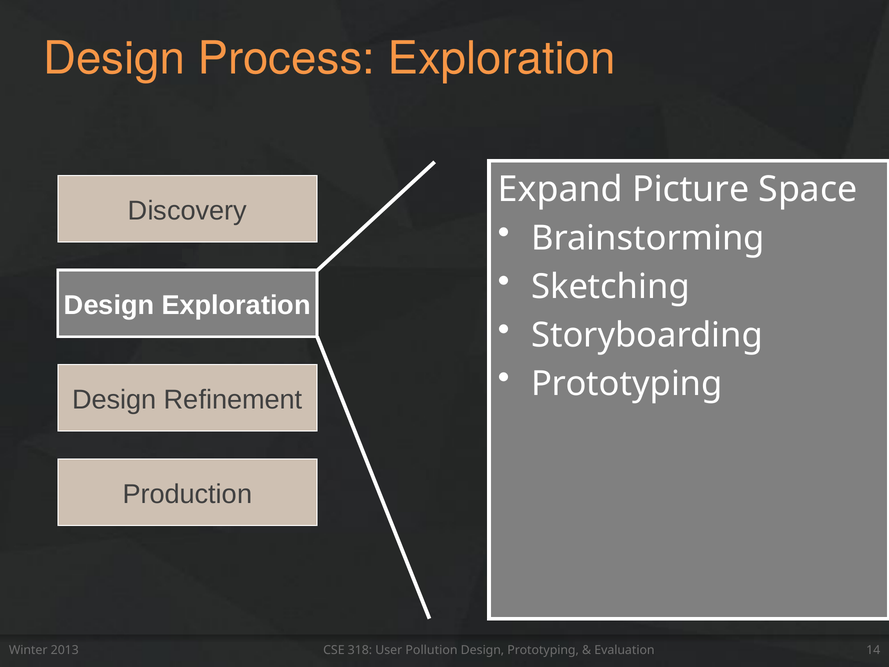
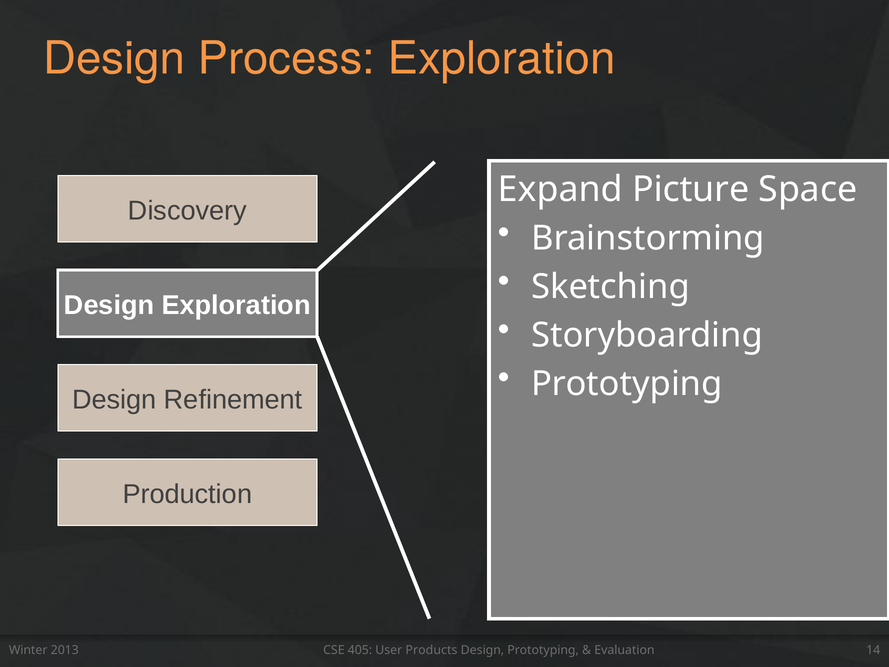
318: 318 -> 405
Pollution: Pollution -> Products
